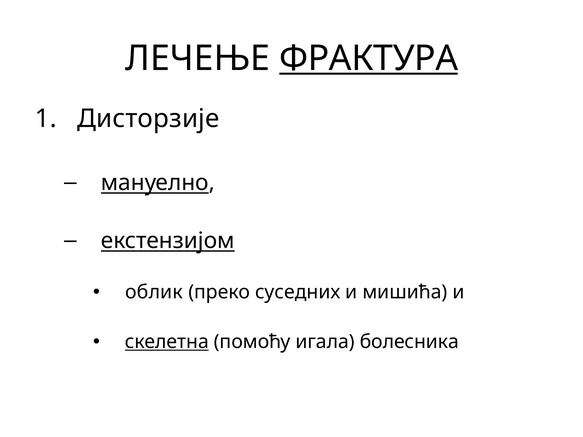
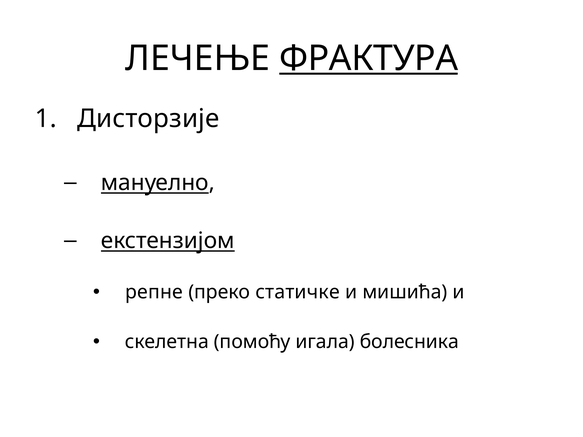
облик: облик -> репне
суседних: суседних -> статичке
скелетна underline: present -> none
